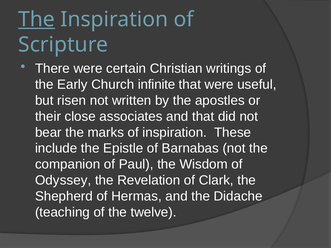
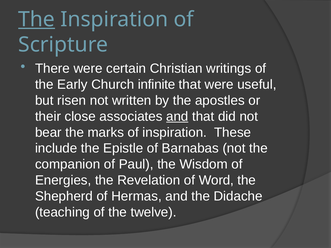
and at (177, 116) underline: none -> present
Odyssey: Odyssey -> Energies
Clark: Clark -> Word
